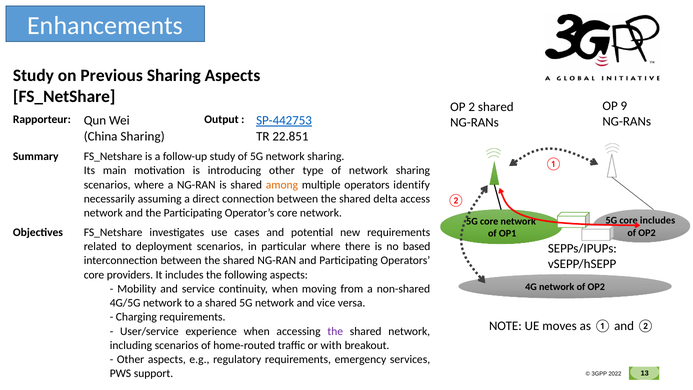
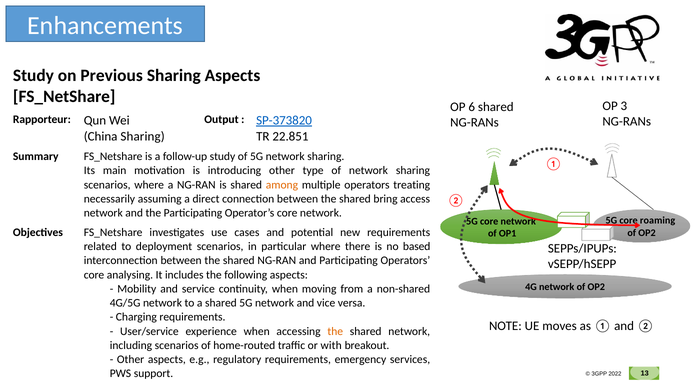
9: 9 -> 3
2: 2 -> 6
SP-442753: SP-442753 -> SP-373820
identify: identify -> treating
delta: delta -> bring
core includes: includes -> roaming
providers: providers -> analysing
the at (335, 331) colour: purple -> orange
